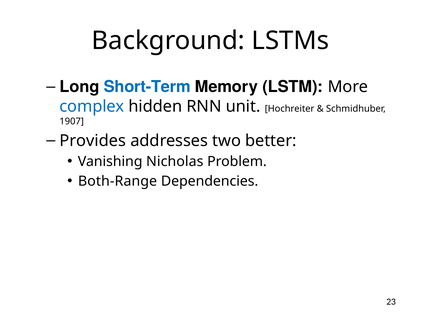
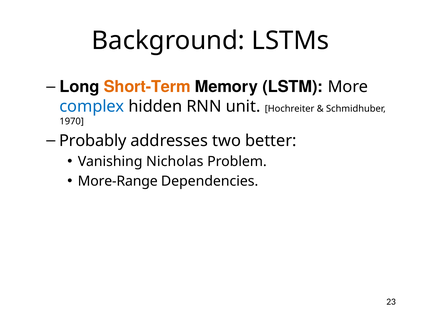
Short-Term colour: blue -> orange
1907: 1907 -> 1970
Provides: Provides -> Probably
Both-Range: Both-Range -> More-Range
